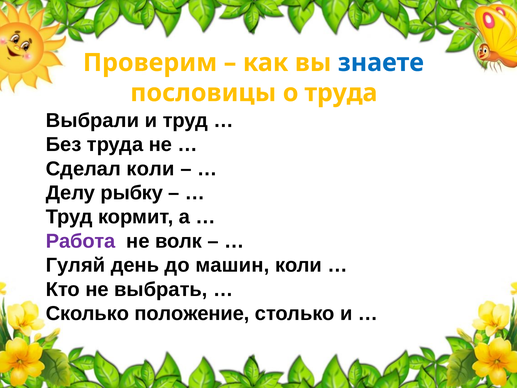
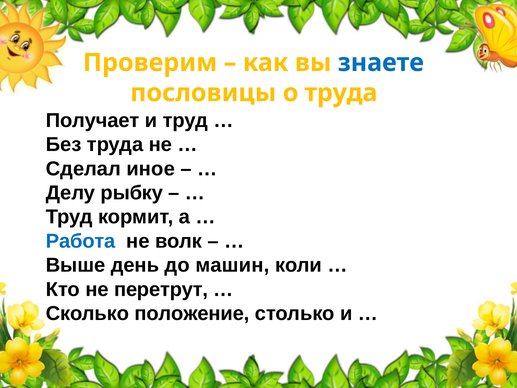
Выбрали: Выбрали -> Получает
Сделал коли: коли -> иное
Работа colour: purple -> blue
Гуляй: Гуляй -> Выше
выбрать: выбрать -> перетрут
